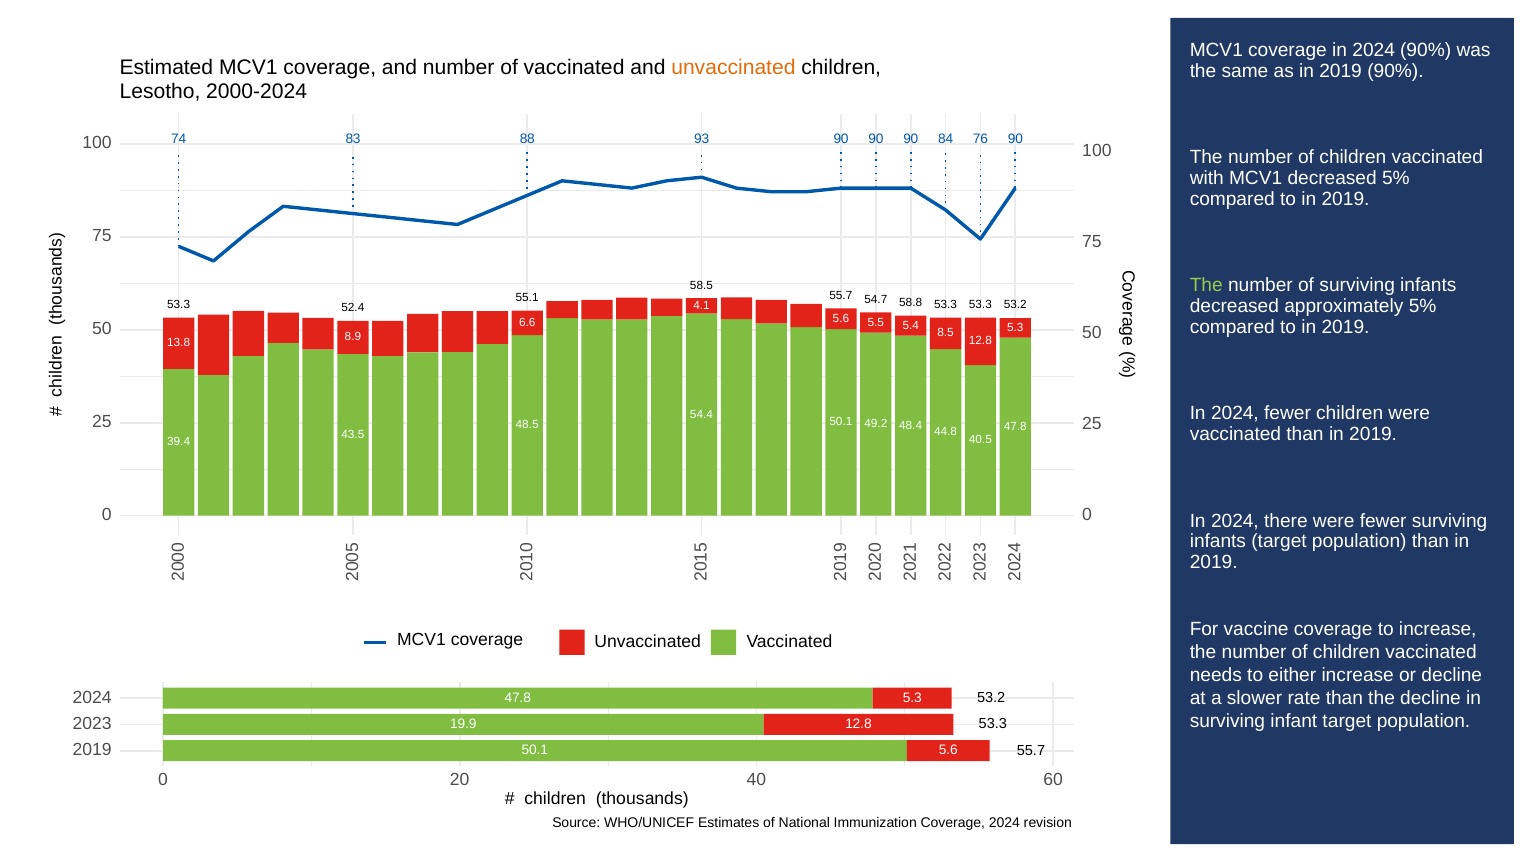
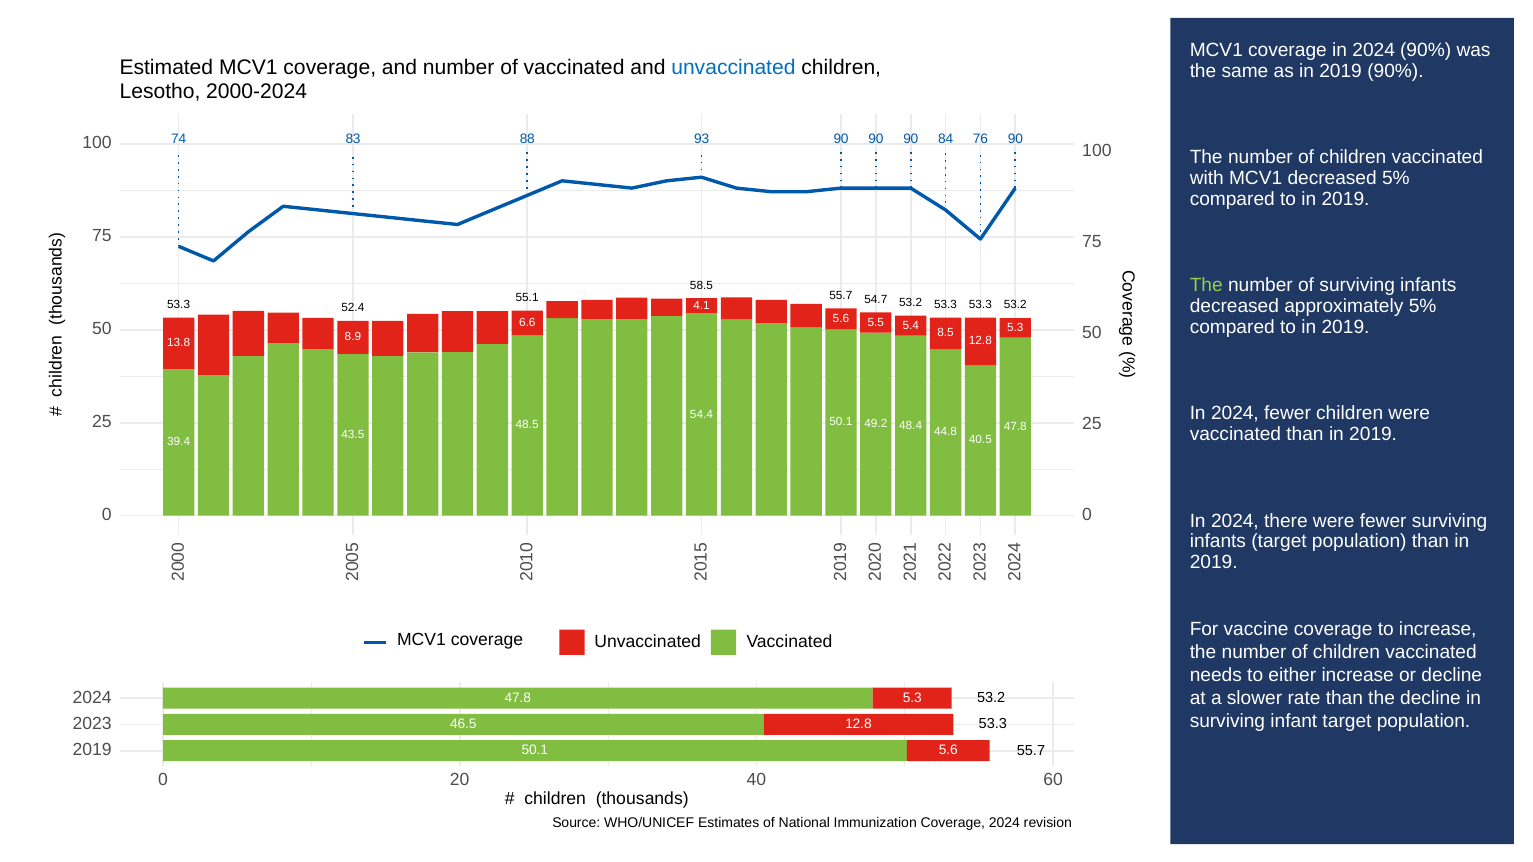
unvaccinated at (733, 68) colour: orange -> blue
54.7 58.8: 58.8 -> 53.2
19.9: 19.9 -> 46.5
